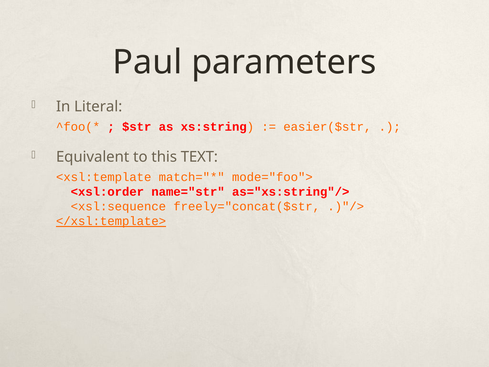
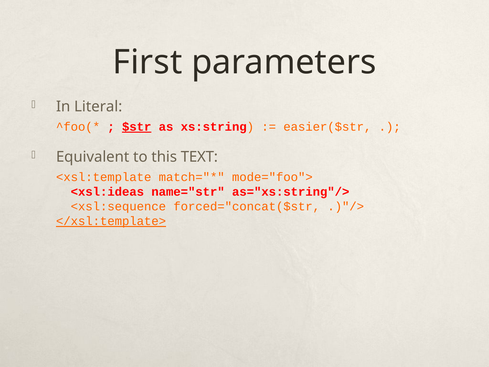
Paul: Paul -> First
$str underline: none -> present
<xsl:order: <xsl:order -> <xsl:ideas
freely="concat($str: freely="concat($str -> forced="concat($str
